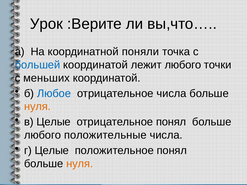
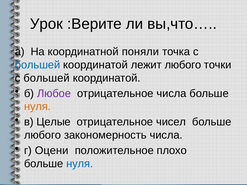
меньших at (47, 78): меньших -> большей
Любое colour: blue -> purple
отрицательное понял: понял -> чисел
положительные: положительные -> закономерность
г Целые: Целые -> Оцени
положительное понял: понял -> плохо
нуля at (80, 164) colour: orange -> blue
